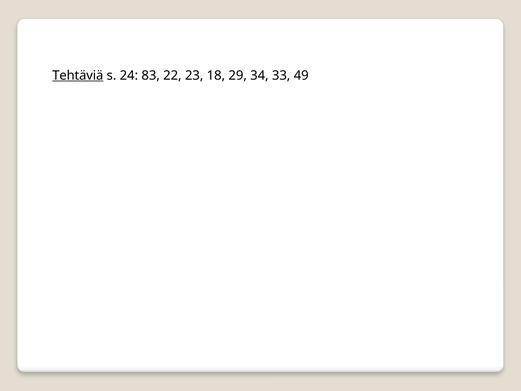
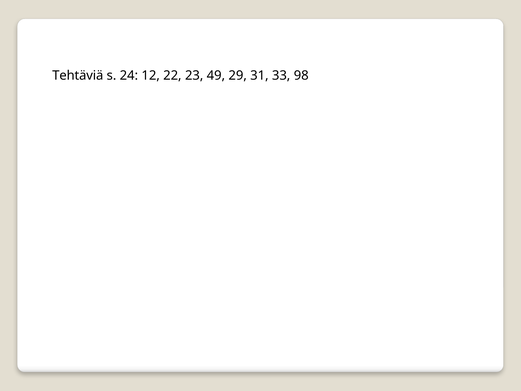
Tehtäviä underline: present -> none
83: 83 -> 12
18: 18 -> 49
34: 34 -> 31
49: 49 -> 98
